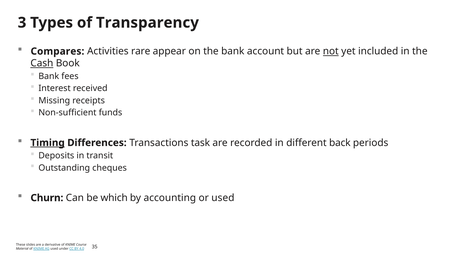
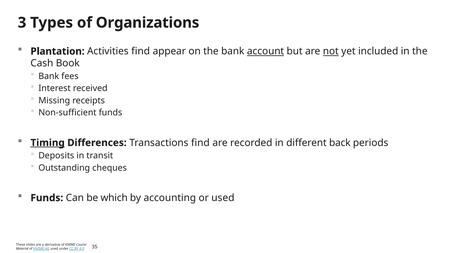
Transparency: Transparency -> Organizations
Compares: Compares -> Plantation
Activities rare: rare -> find
account underline: none -> present
Cash underline: present -> none
Transactions task: task -> find
Churn at (47, 198): Churn -> Funds
